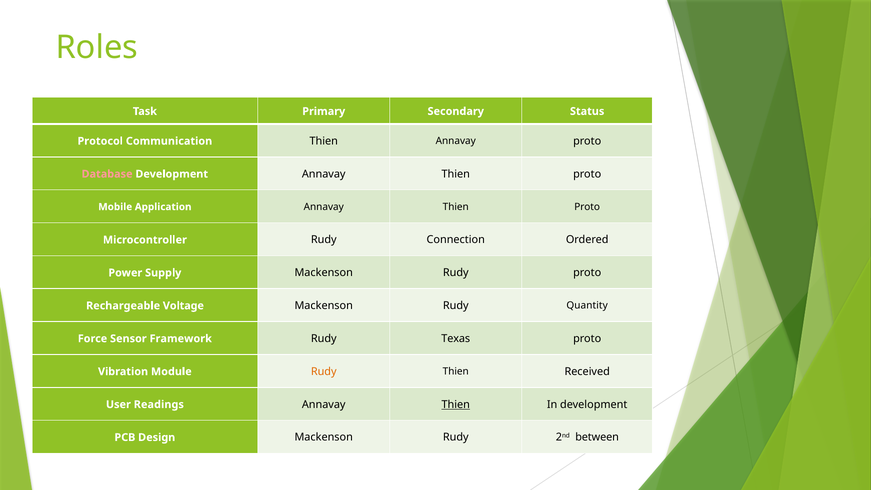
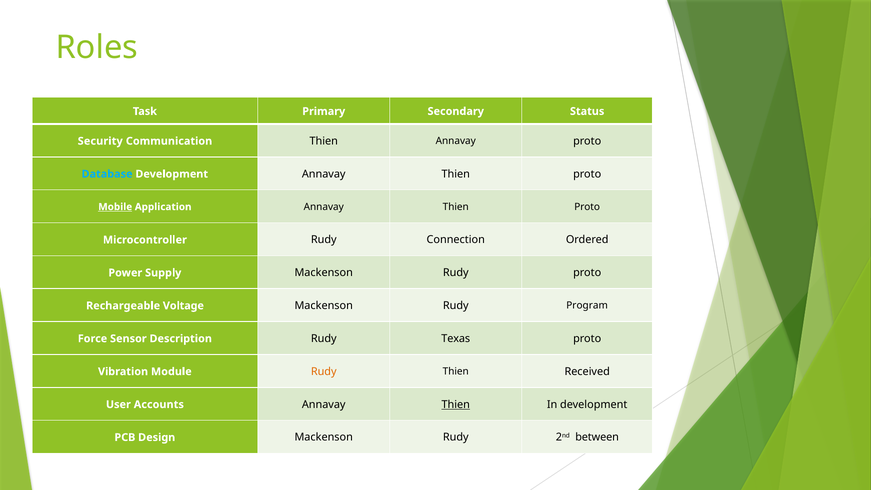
Protocol: Protocol -> Security
Database colour: pink -> light blue
Mobile underline: none -> present
Quantity: Quantity -> Program
Framework: Framework -> Description
Readings: Readings -> Accounts
